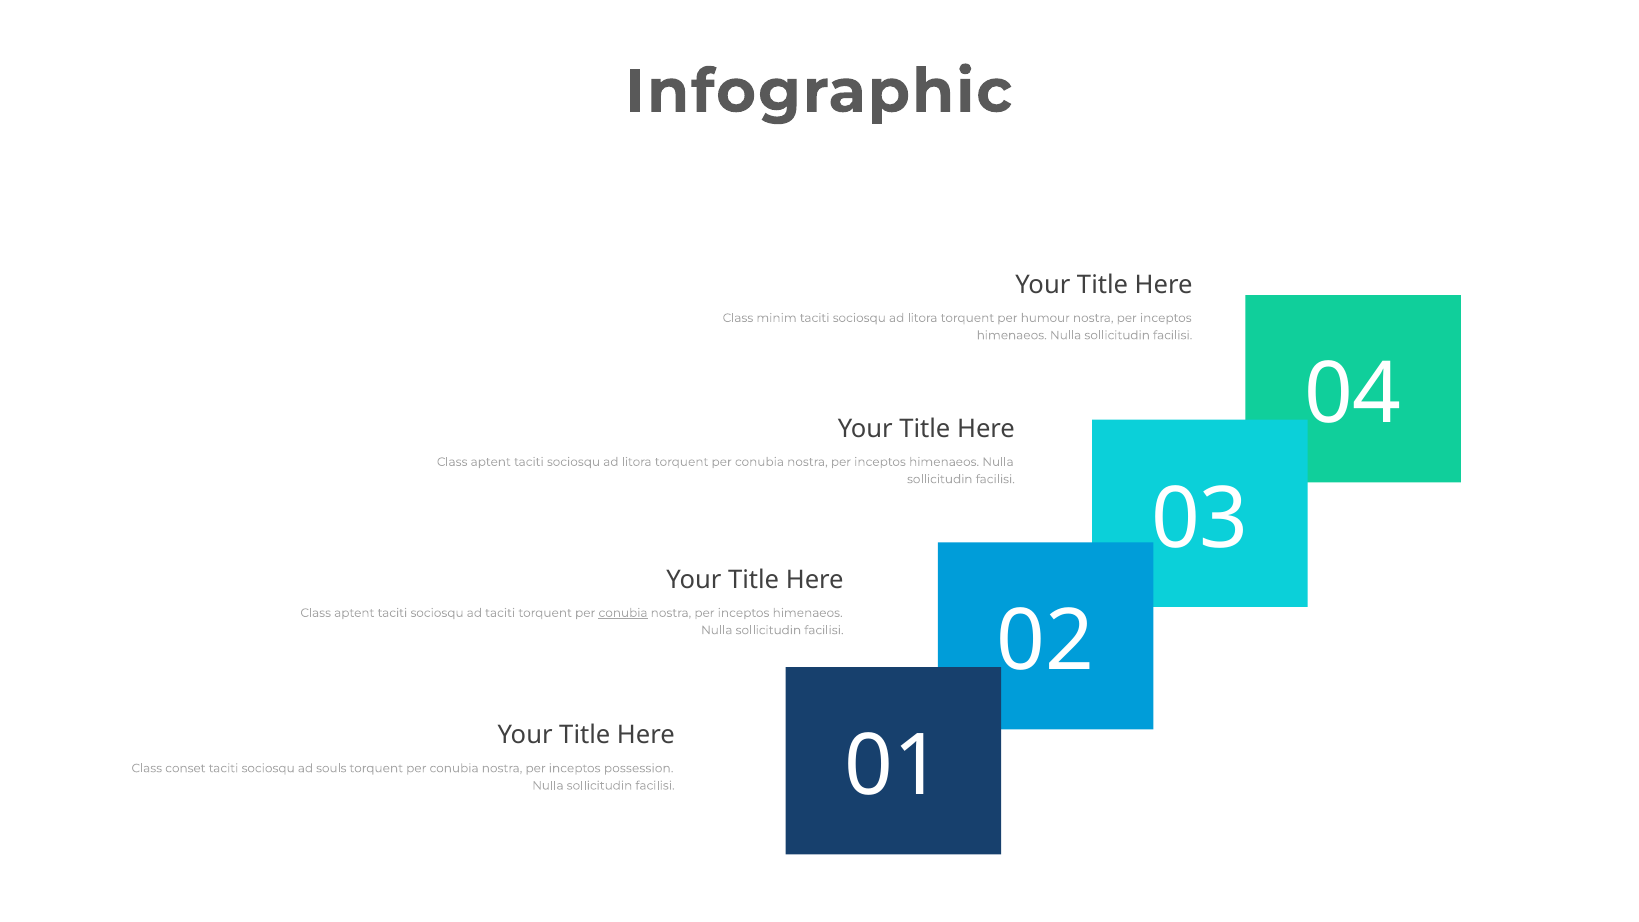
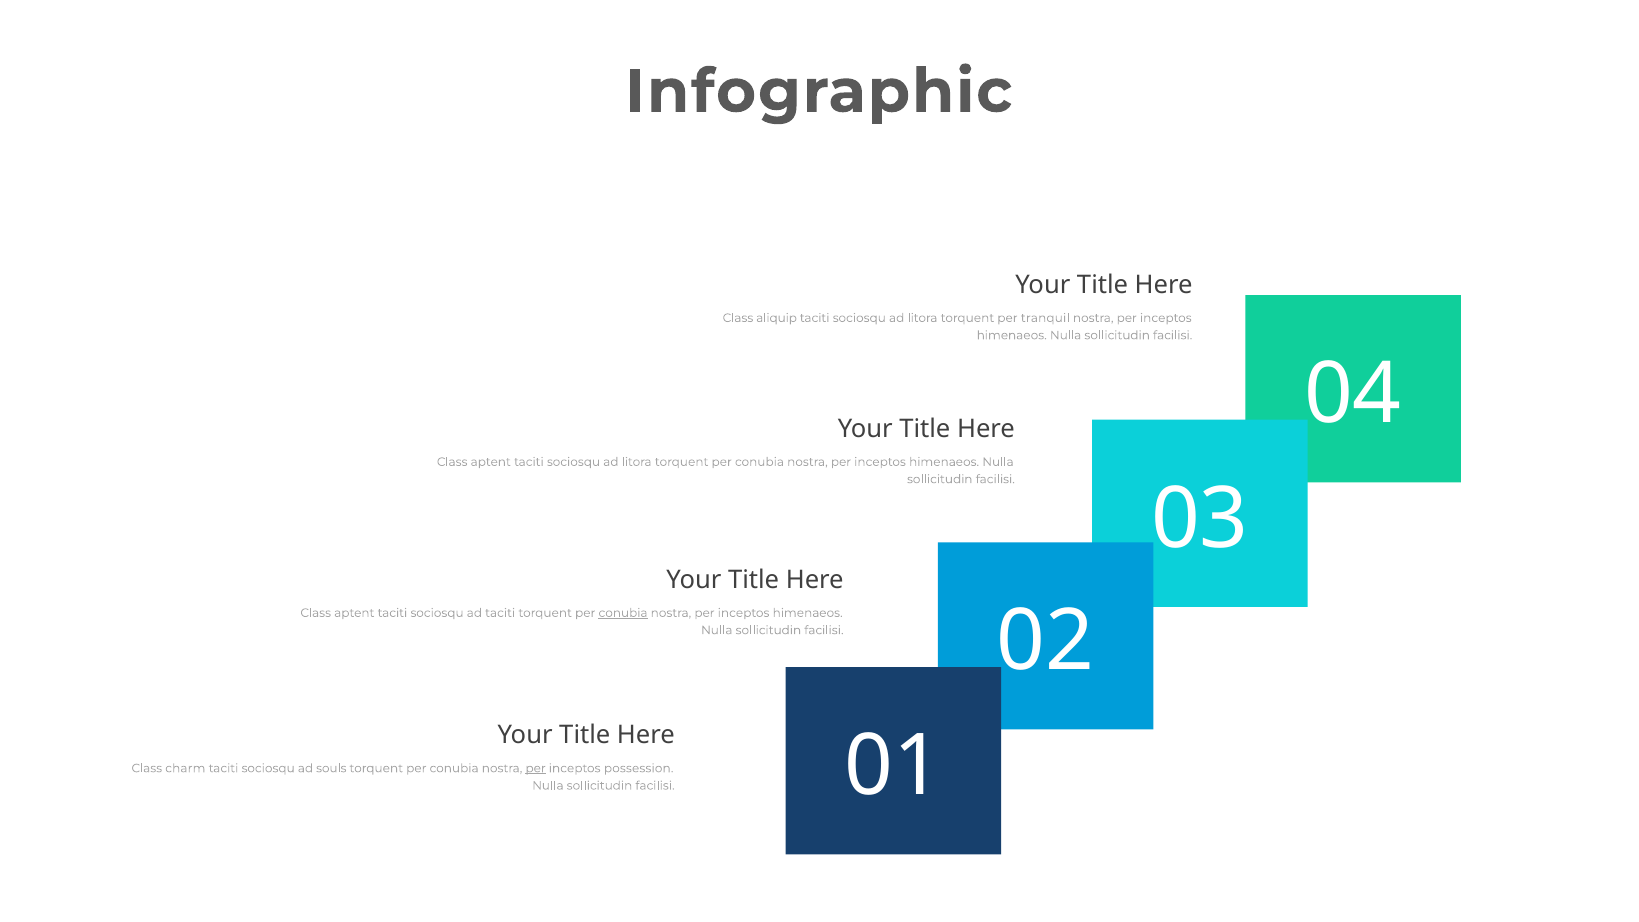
minim: minim -> aliquip
humour: humour -> tranquil
conset: conset -> charm
per at (536, 768) underline: none -> present
